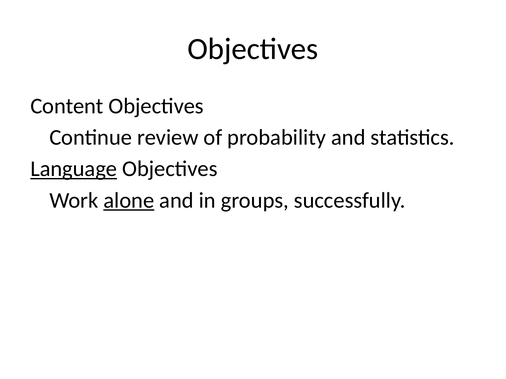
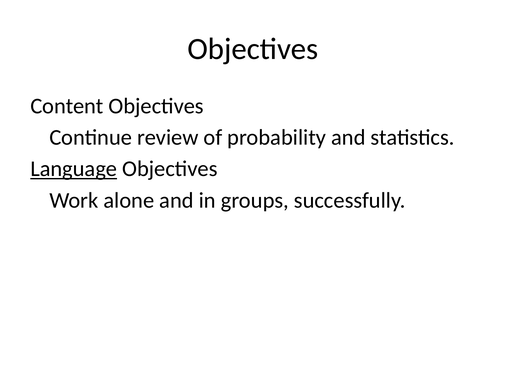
alone underline: present -> none
